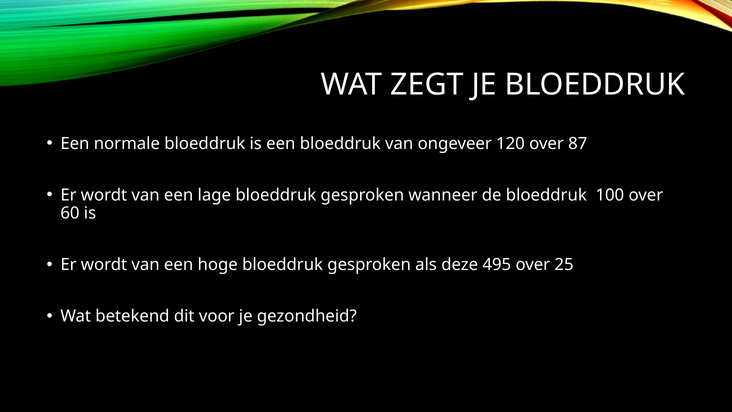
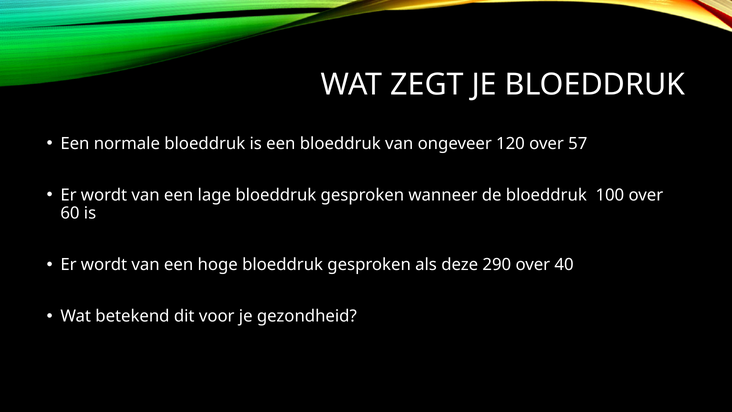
87: 87 -> 57
495: 495 -> 290
25: 25 -> 40
